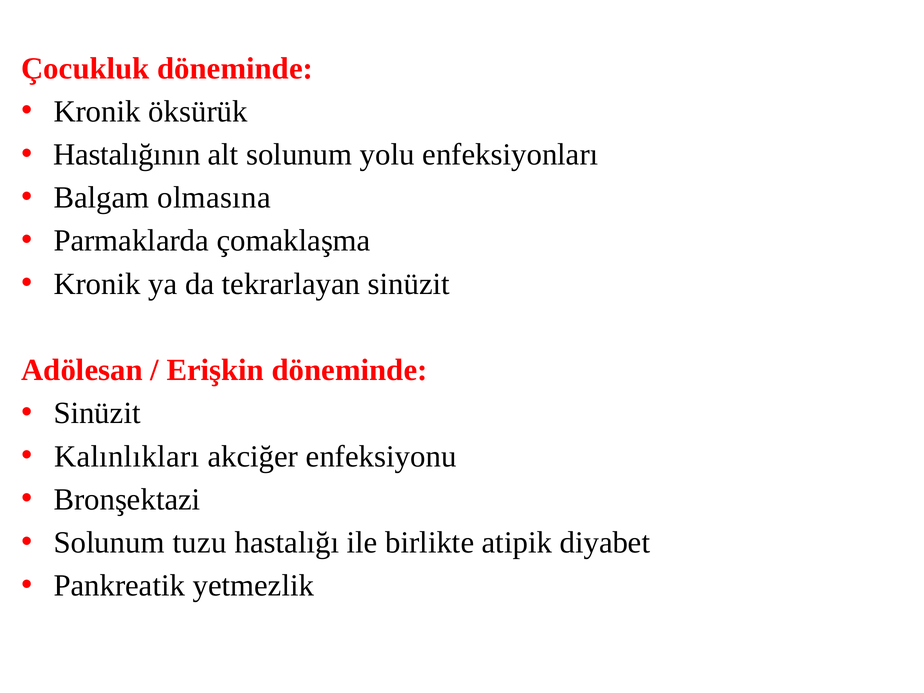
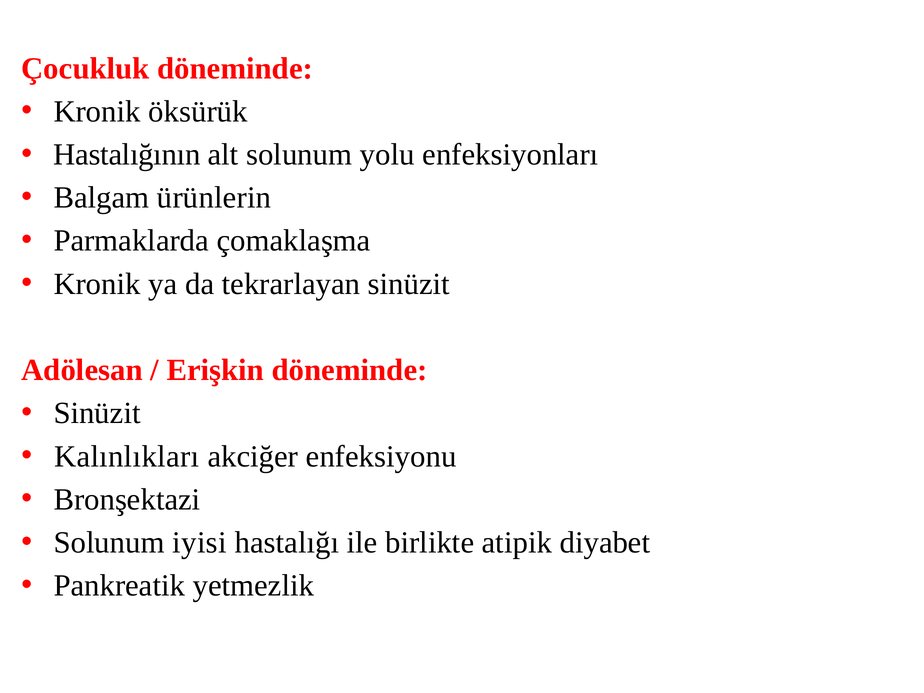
olmasına: olmasına -> ürünlerin
tuzu: tuzu -> iyisi
